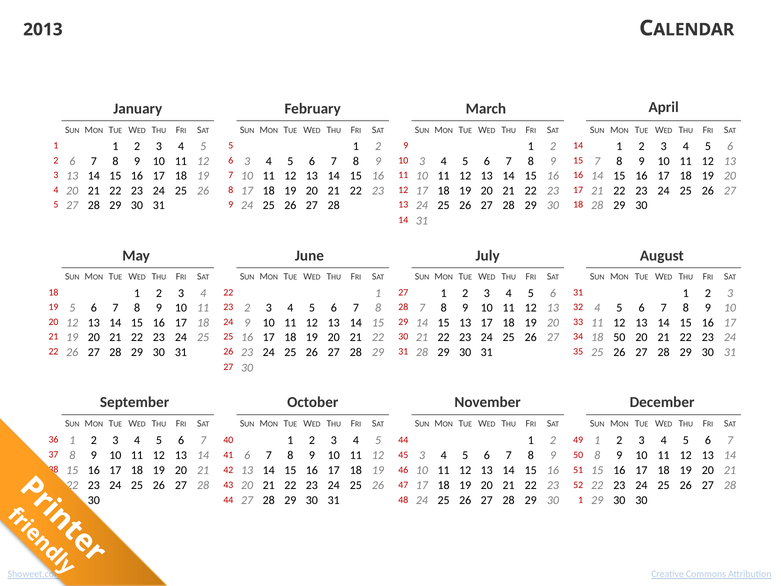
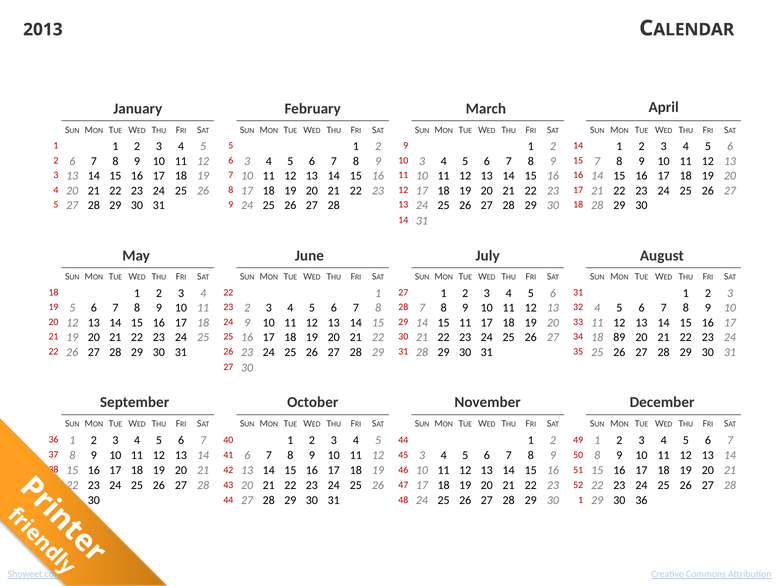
15 13: 13 -> 11
18 50: 50 -> 89
30 30: 30 -> 36
